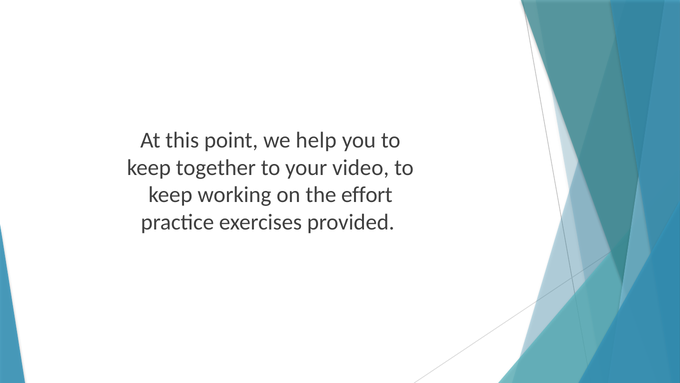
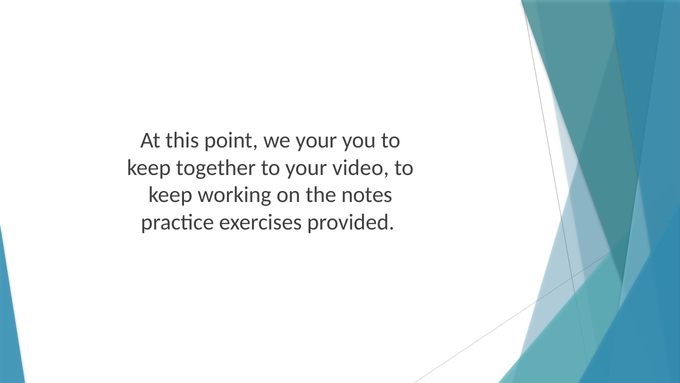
we help: help -> your
effort: effort -> notes
